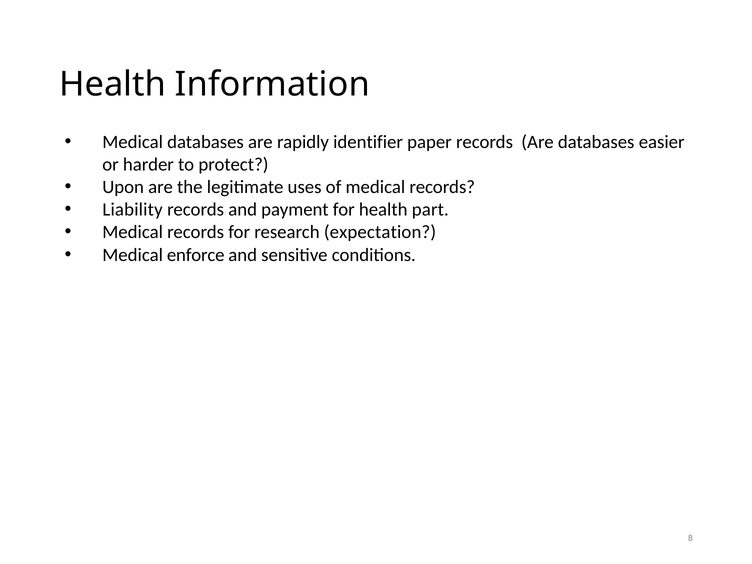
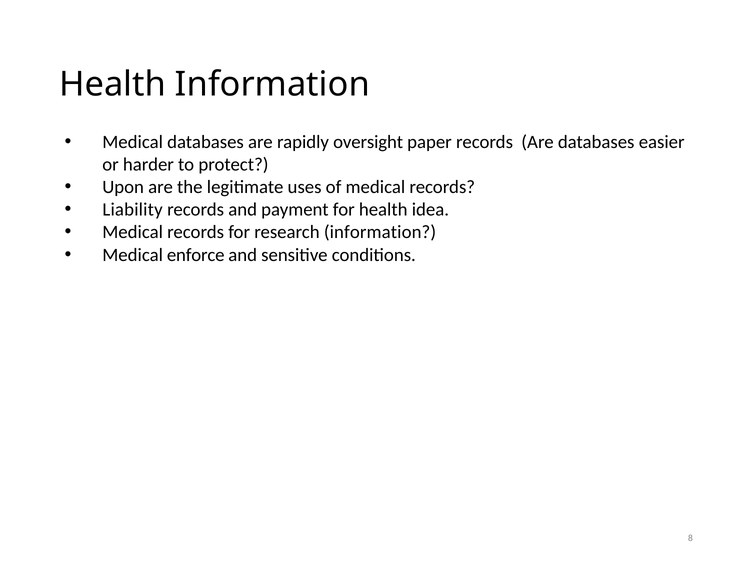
identifier: identifier -> oversight
part: part -> idea
research expectation: expectation -> information
